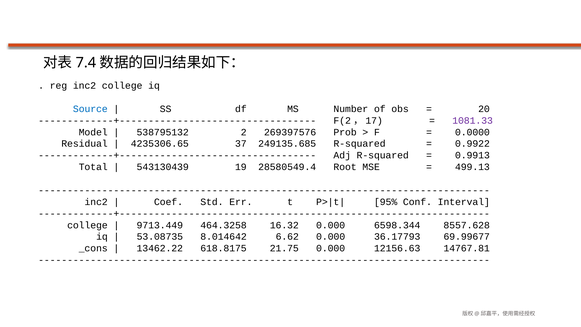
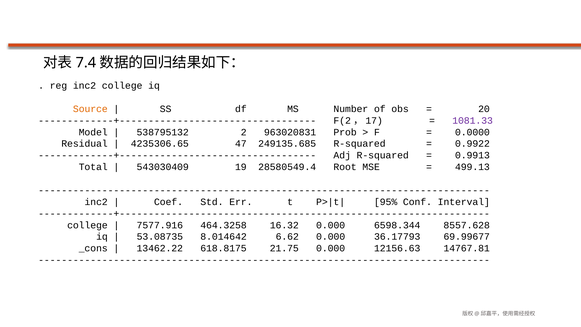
Source colour: blue -> orange
269397576: 269397576 -> 963020831
37: 37 -> 47
543130439: 543130439 -> 543030409
9713.449: 9713.449 -> 7577.916
